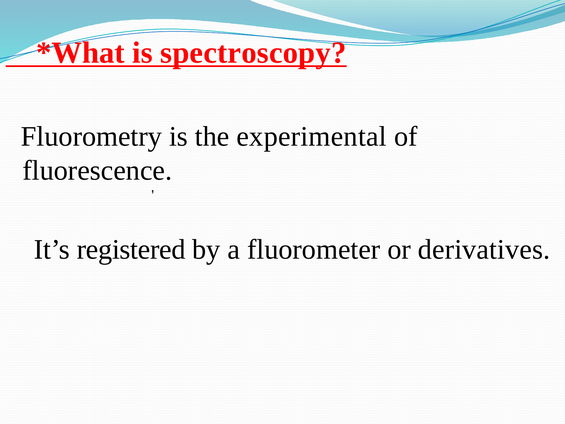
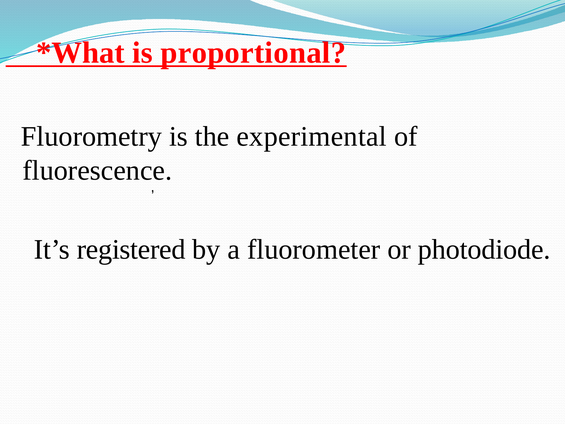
spectroscopy: spectroscopy -> proportional
derivatives: derivatives -> photodiode
